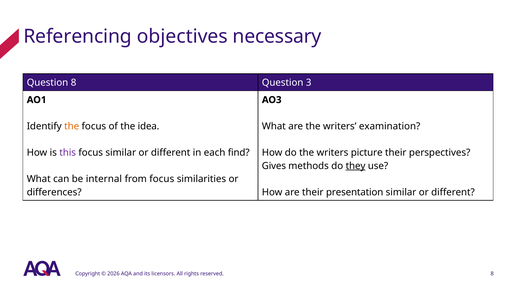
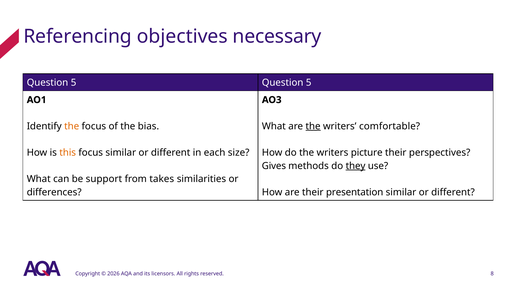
8 at (74, 83): 8 -> 5
3 at (309, 83): 3 -> 5
idea: idea -> bias
the at (313, 126) underline: none -> present
examination: examination -> comfortable
this colour: purple -> orange
find: find -> size
internal: internal -> support
from focus: focus -> takes
